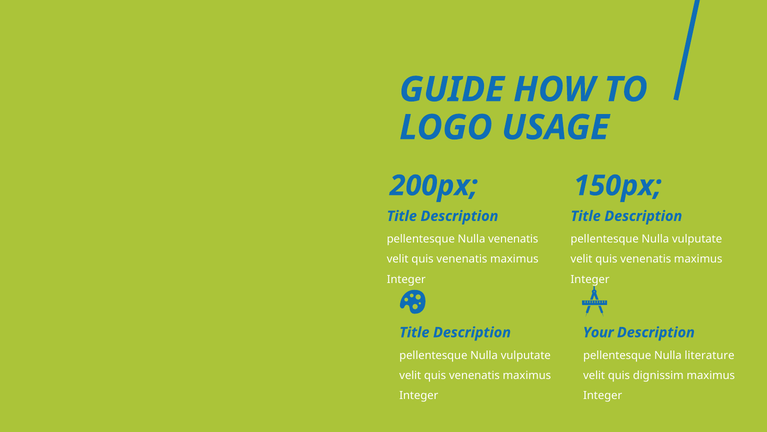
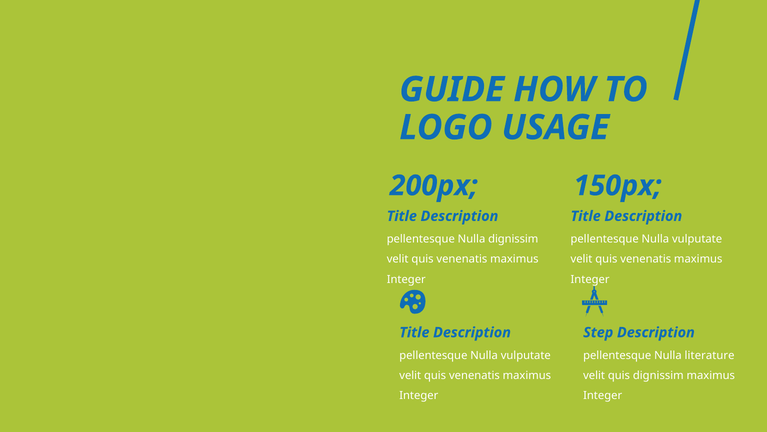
Nulla venenatis: venenatis -> dignissim
Your: Your -> Step
